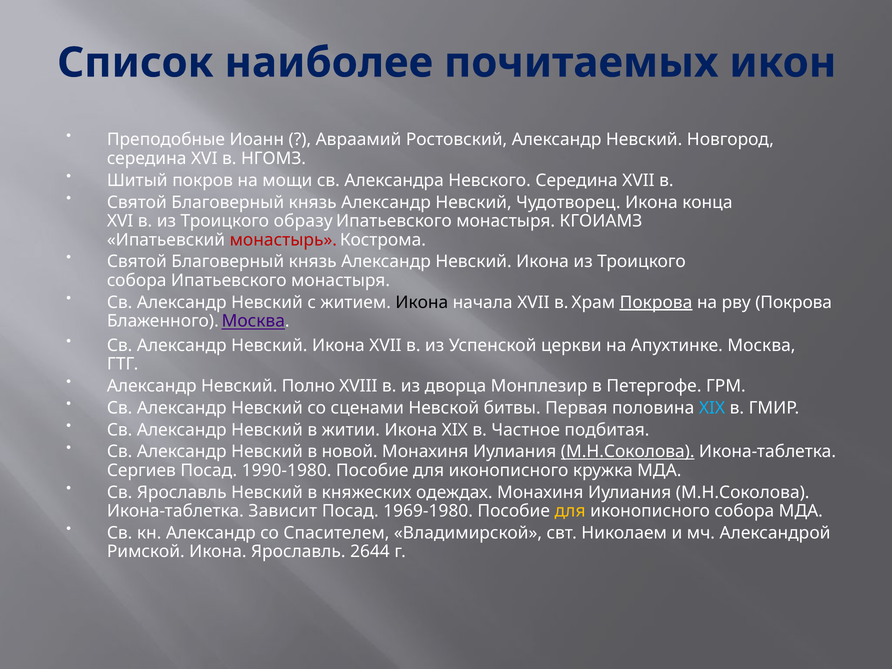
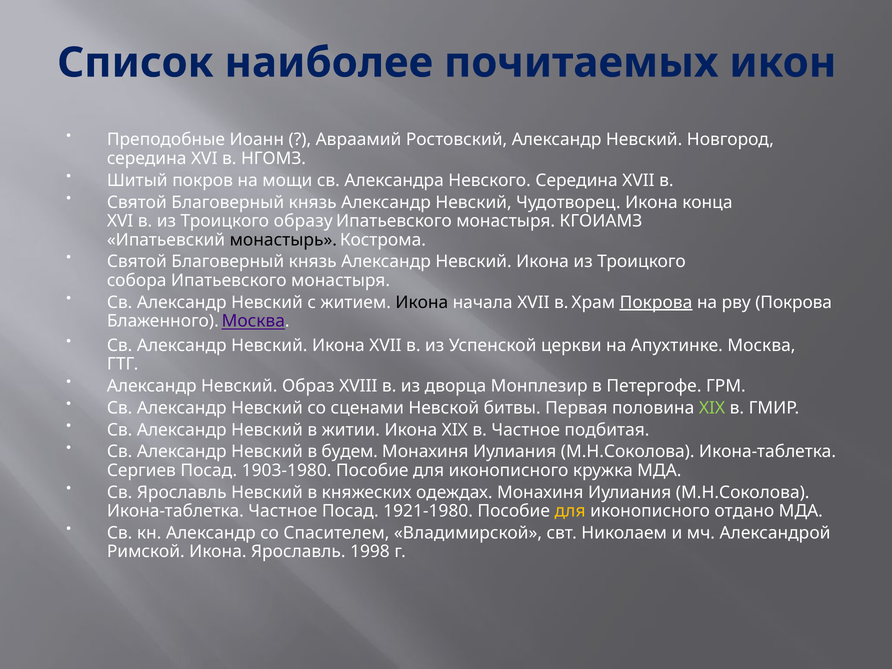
монастырь colour: red -> black
Полно: Полно -> Образ
XIX at (712, 408) colour: light blue -> light green
новой: новой -> будем
М.Н.Соколова at (628, 452) underline: present -> none
1990-1980: 1990-1980 -> 1903-1980
Икона-таблетка Зависит: Зависит -> Частное
1969-1980: 1969-1980 -> 1921-1980
иконописного собора: собора -> отдано
2644: 2644 -> 1998
